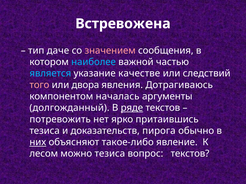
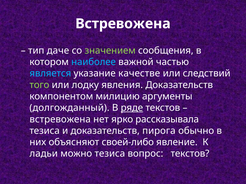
значением colour: pink -> light green
того colour: pink -> light green
двора: двора -> лодку
явления Дотрагиваюсь: Дотрагиваюсь -> Доказательств
началась: началась -> милицию
потревожить at (60, 120): потревожить -> встревожена
притаившись: притаившись -> рассказывала
них underline: present -> none
такое-либо: такое-либо -> своей-либо
лесом: лесом -> ладьи
